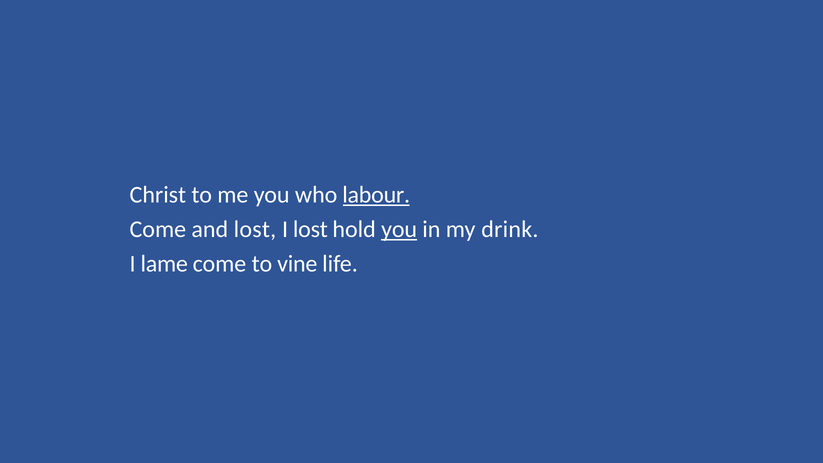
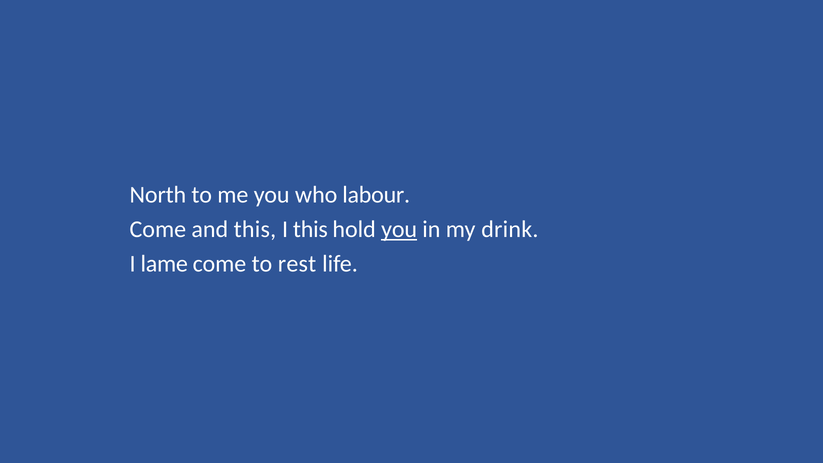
Christ: Christ -> North
labour underline: present -> none
and lost: lost -> this
I lost: lost -> this
vine: vine -> rest
